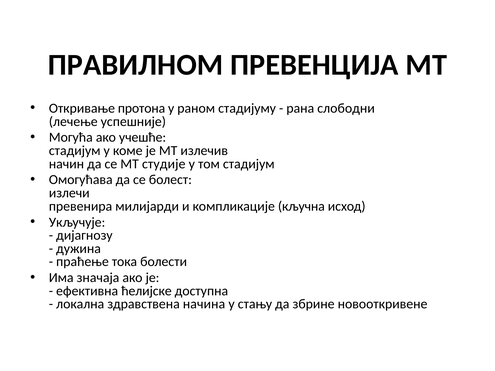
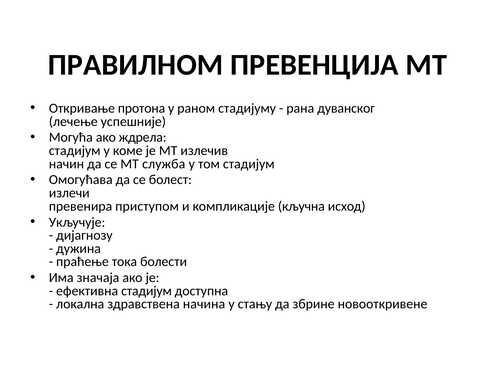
слободни: слободни -> дуванског
учешће: учешће -> ждрела
студије: студије -> служба
милијарди: милијарди -> приступом
ефективна ћелијске: ћелијске -> стадијум
